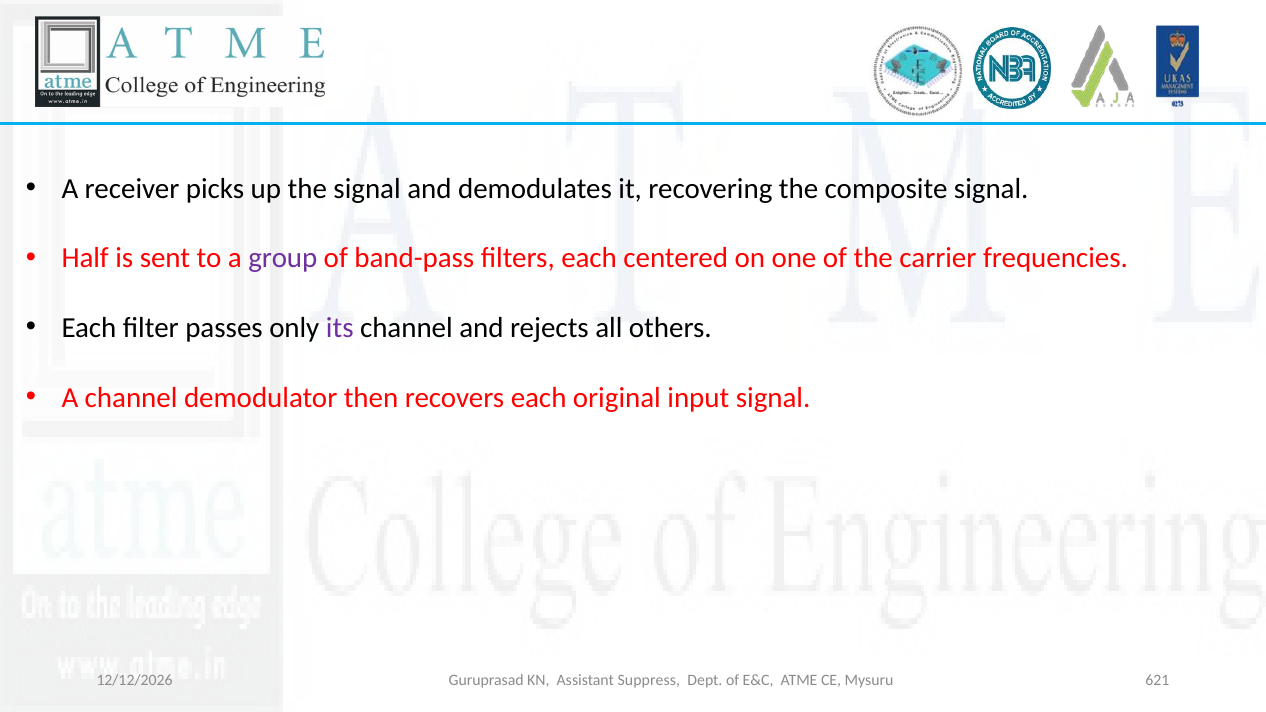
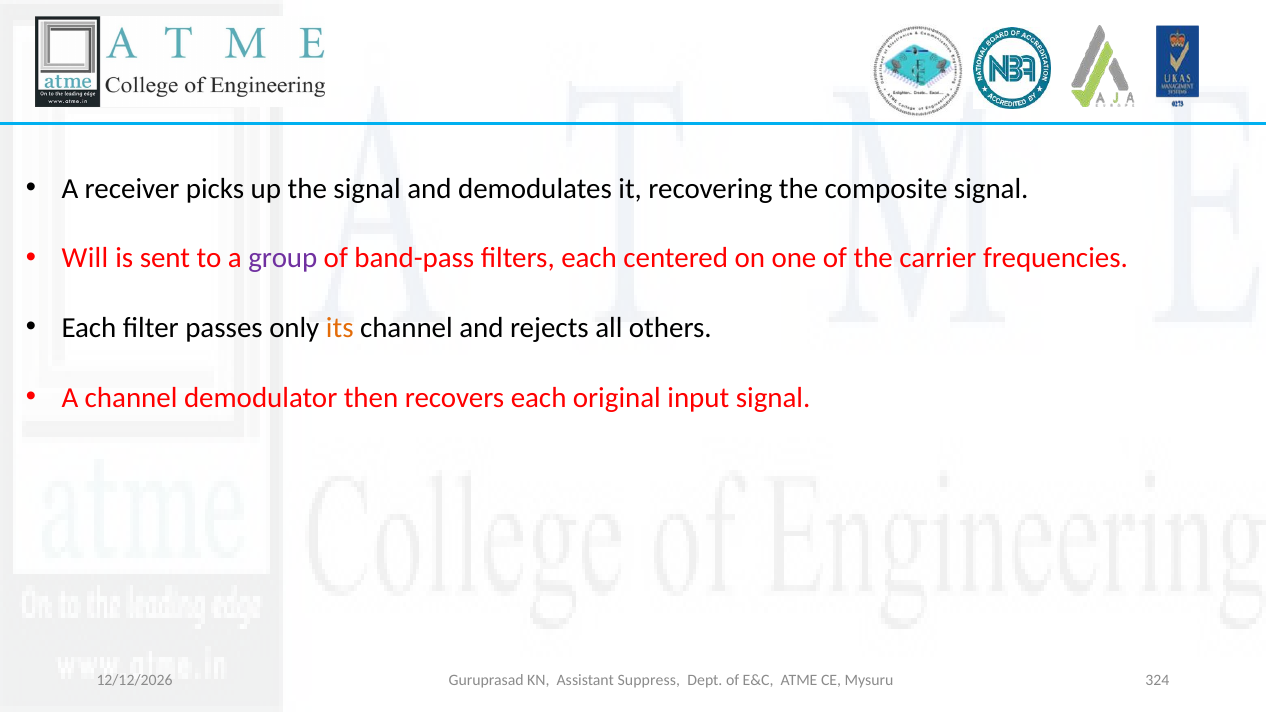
Half: Half -> Will
its colour: purple -> orange
621: 621 -> 324
